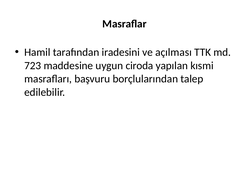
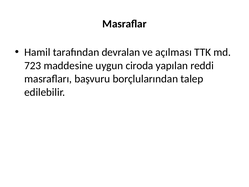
iradesini: iradesini -> devralan
kısmi: kısmi -> reddi
